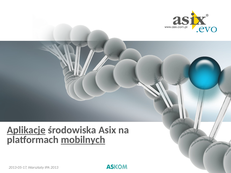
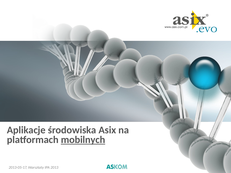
Aplikacje underline: present -> none
